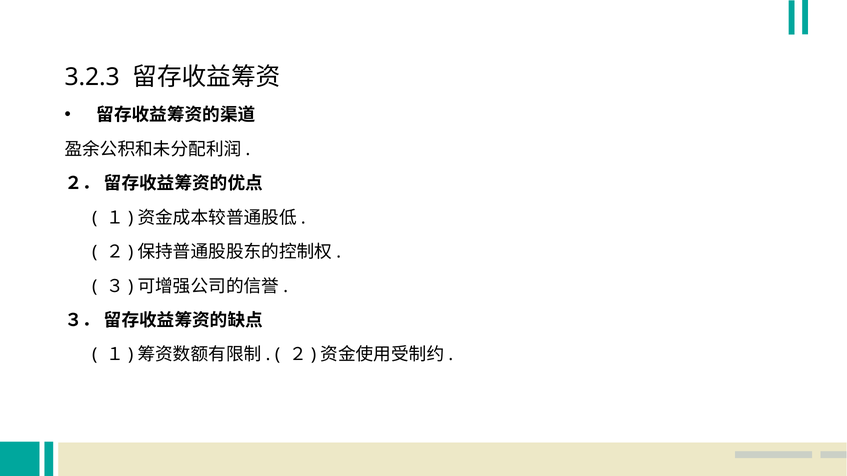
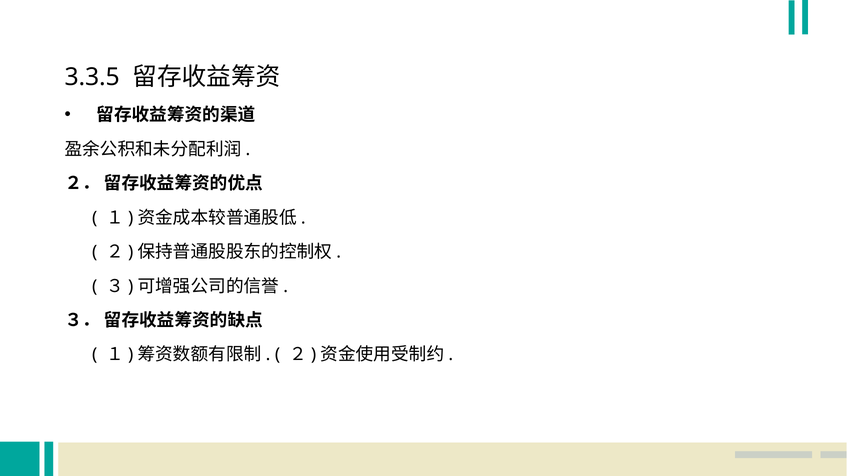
3.2.3: 3.2.3 -> 3.3.5
